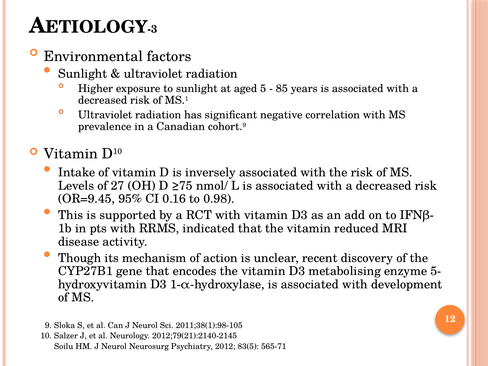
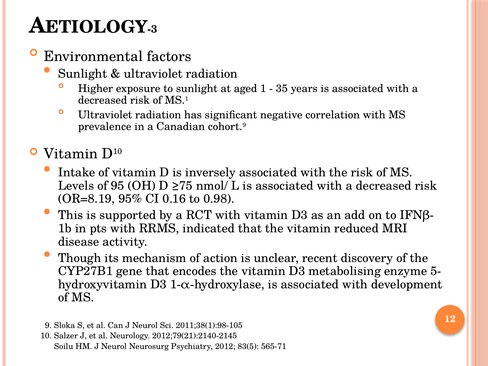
5: 5 -> 1
85: 85 -> 35
27: 27 -> 95
OR=9.45: OR=9.45 -> OR=8.19
